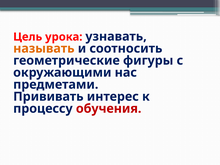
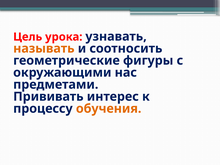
обучения colour: red -> orange
